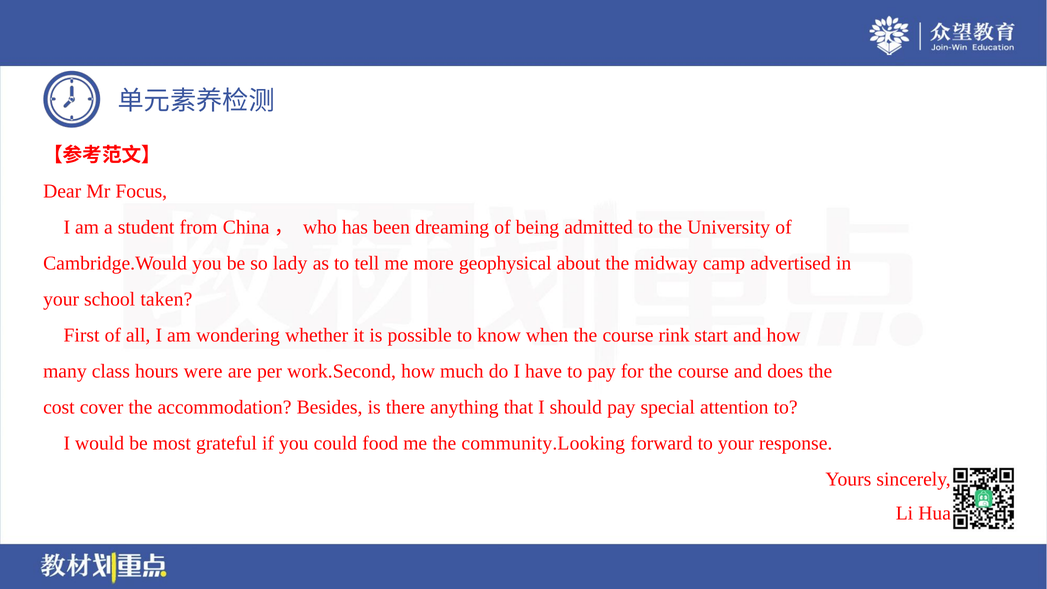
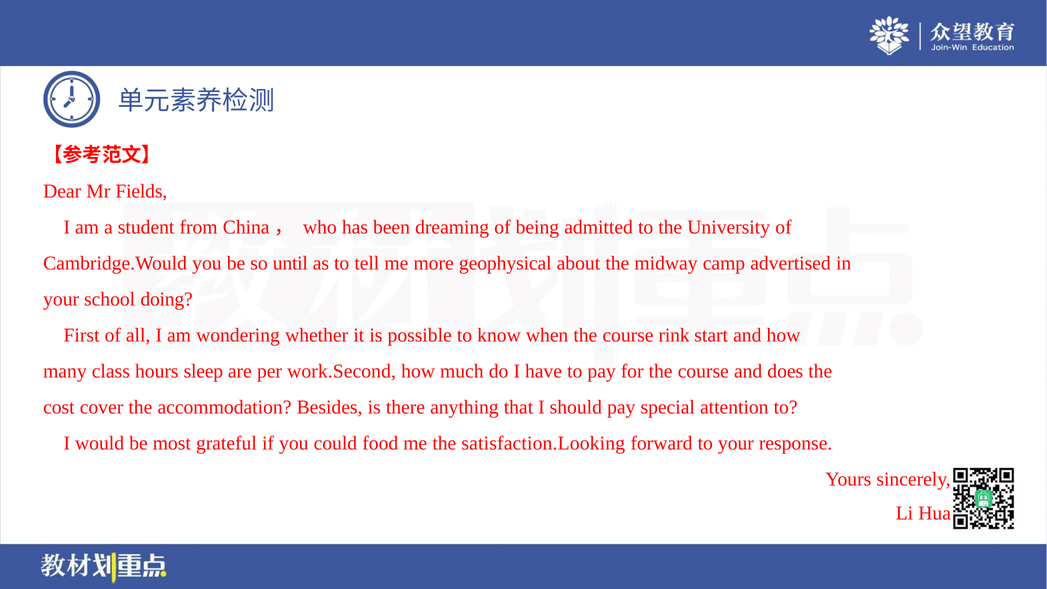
Focus: Focus -> Fields
lady: lady -> until
taken: taken -> doing
were: were -> sleep
community.Looking: community.Looking -> satisfaction.Looking
